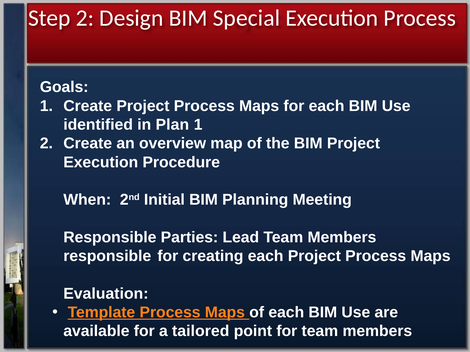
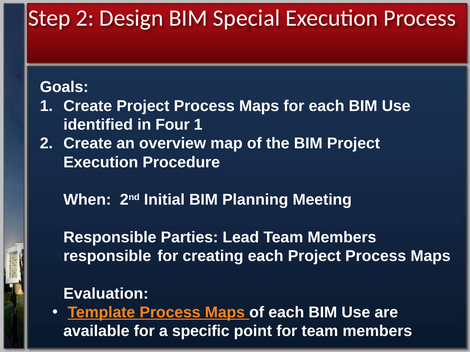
Plan: Plan -> Four
tailored: tailored -> specific
